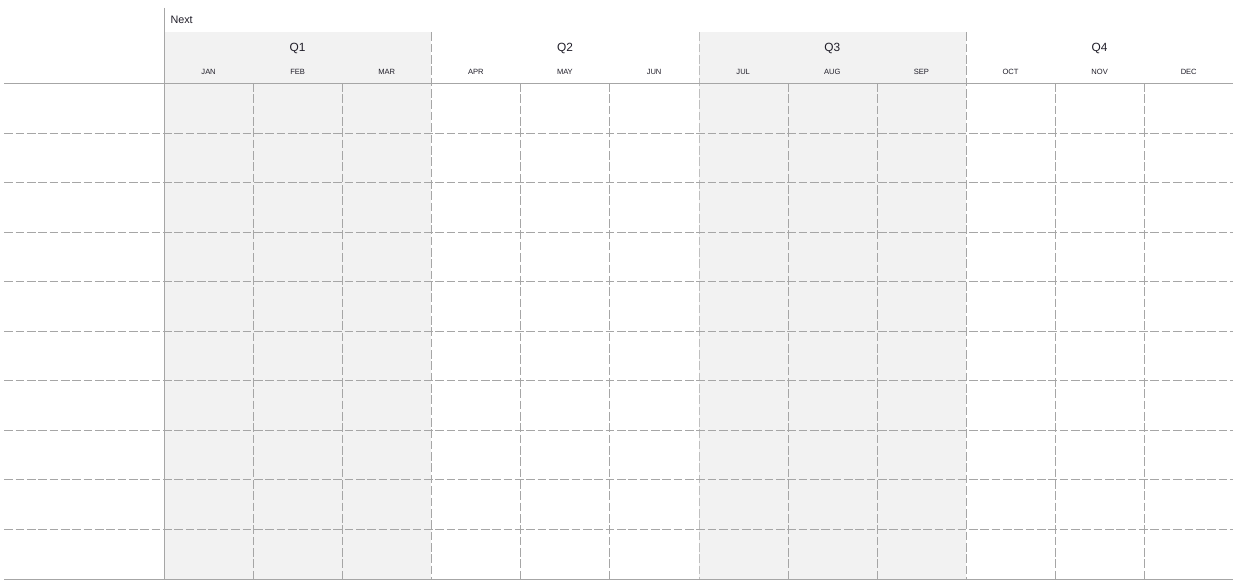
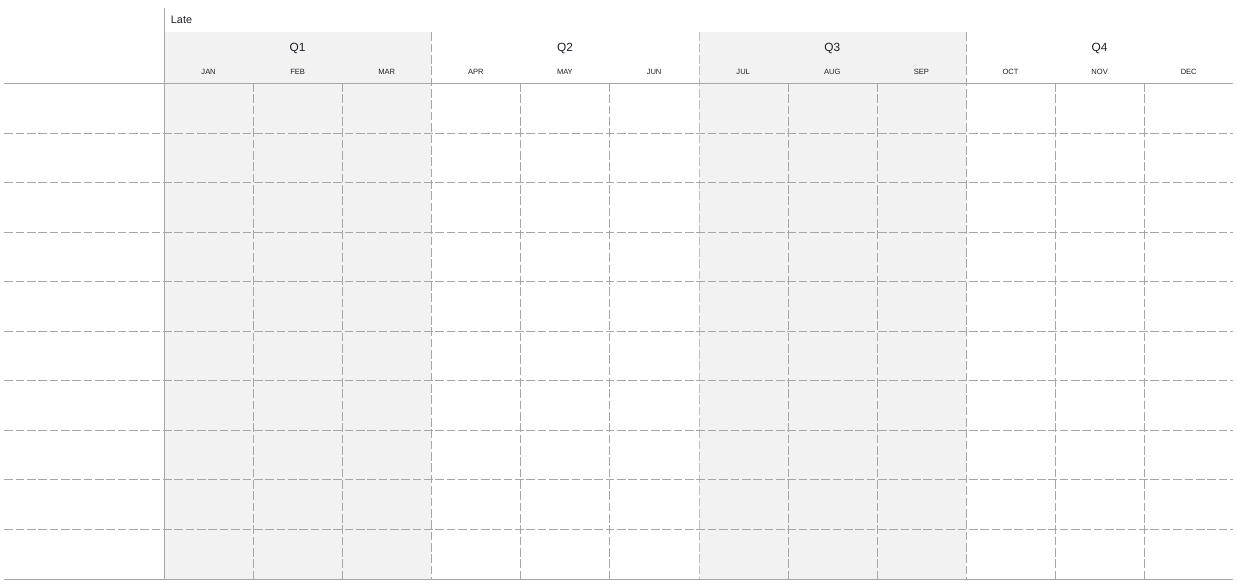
Next: Next -> Late
